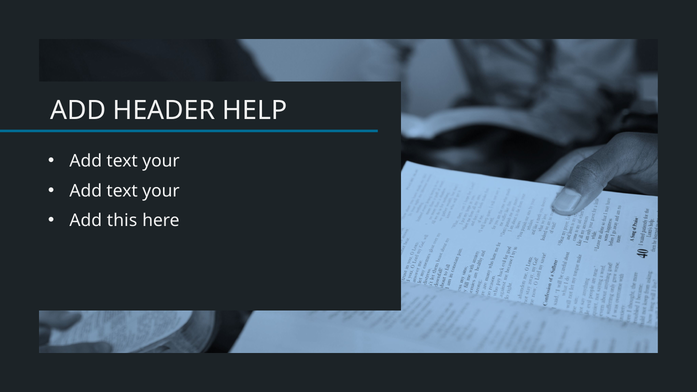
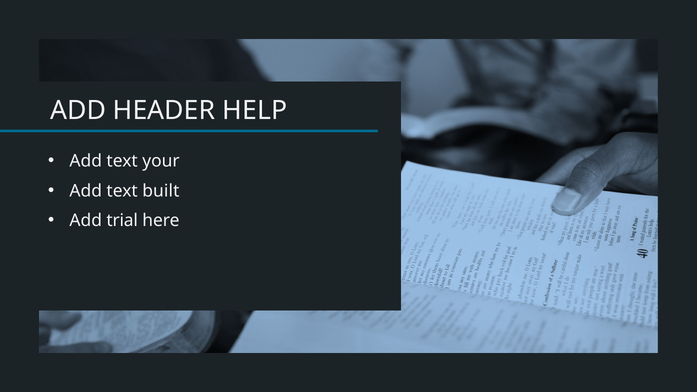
your at (161, 191): your -> built
this: this -> trial
